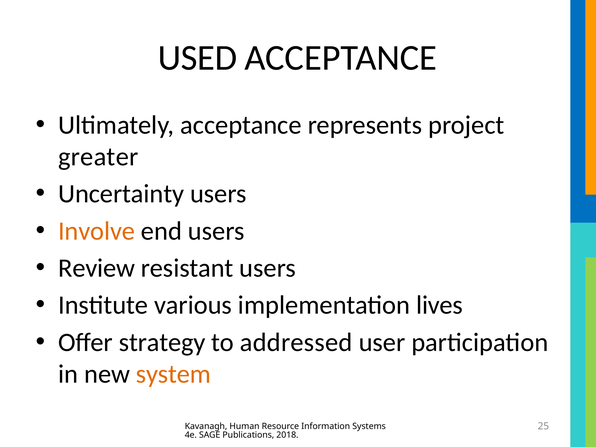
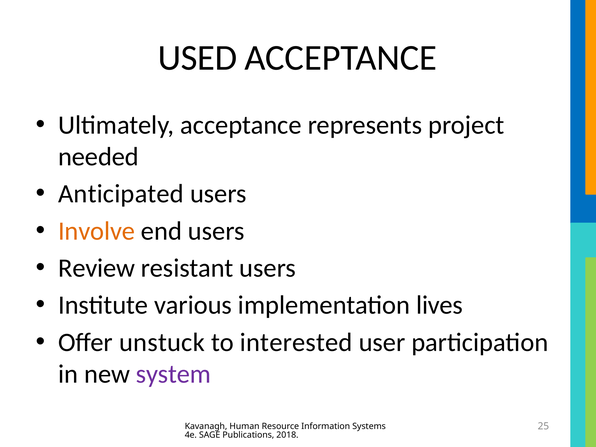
greater: greater -> needed
Uncertainty: Uncertainty -> Anticipated
strategy: strategy -> unstuck
addressed: addressed -> interested
system colour: orange -> purple
